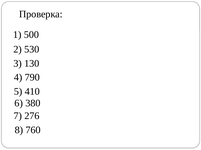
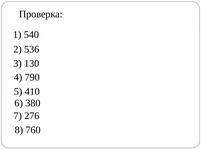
500: 500 -> 540
530: 530 -> 536
